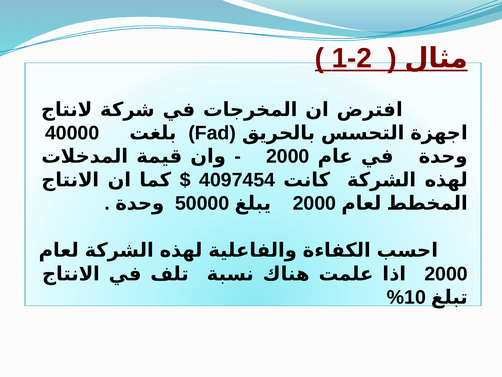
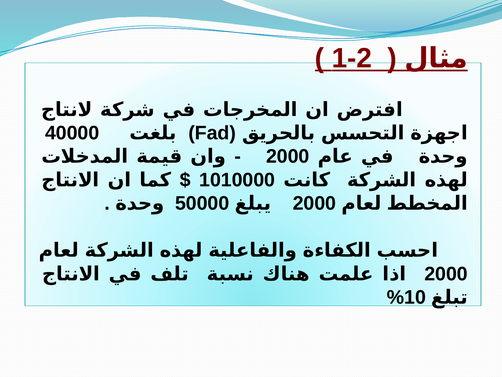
4097454: 4097454 -> 1010000
